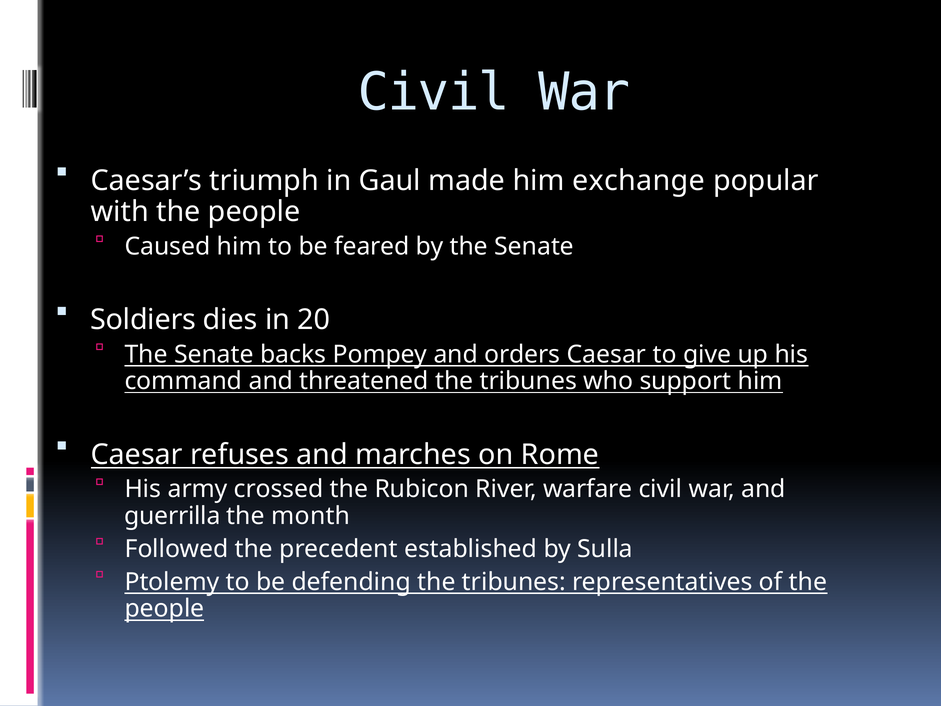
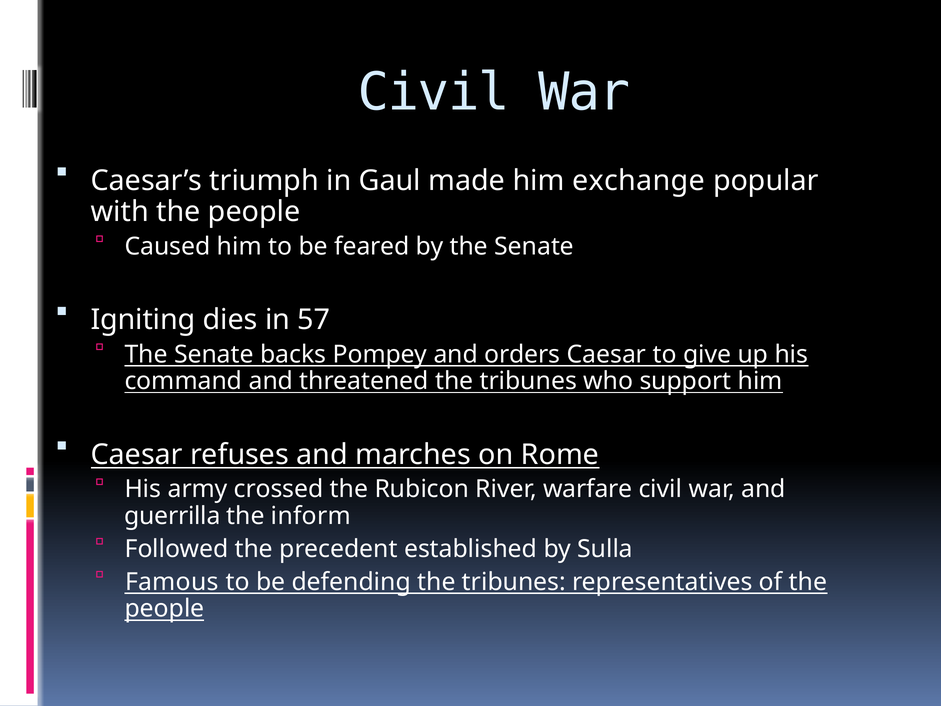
Soldiers: Soldiers -> Igniting
20: 20 -> 57
month: month -> inform
Ptolemy: Ptolemy -> Famous
